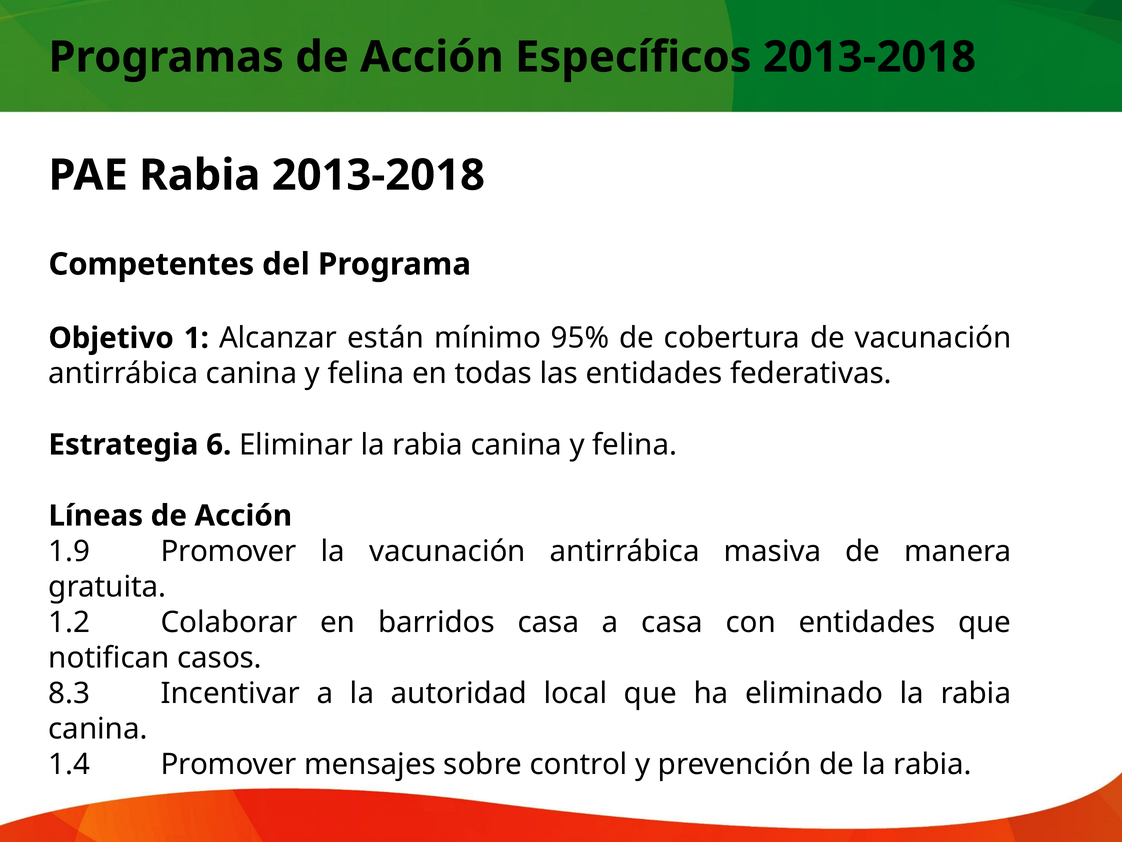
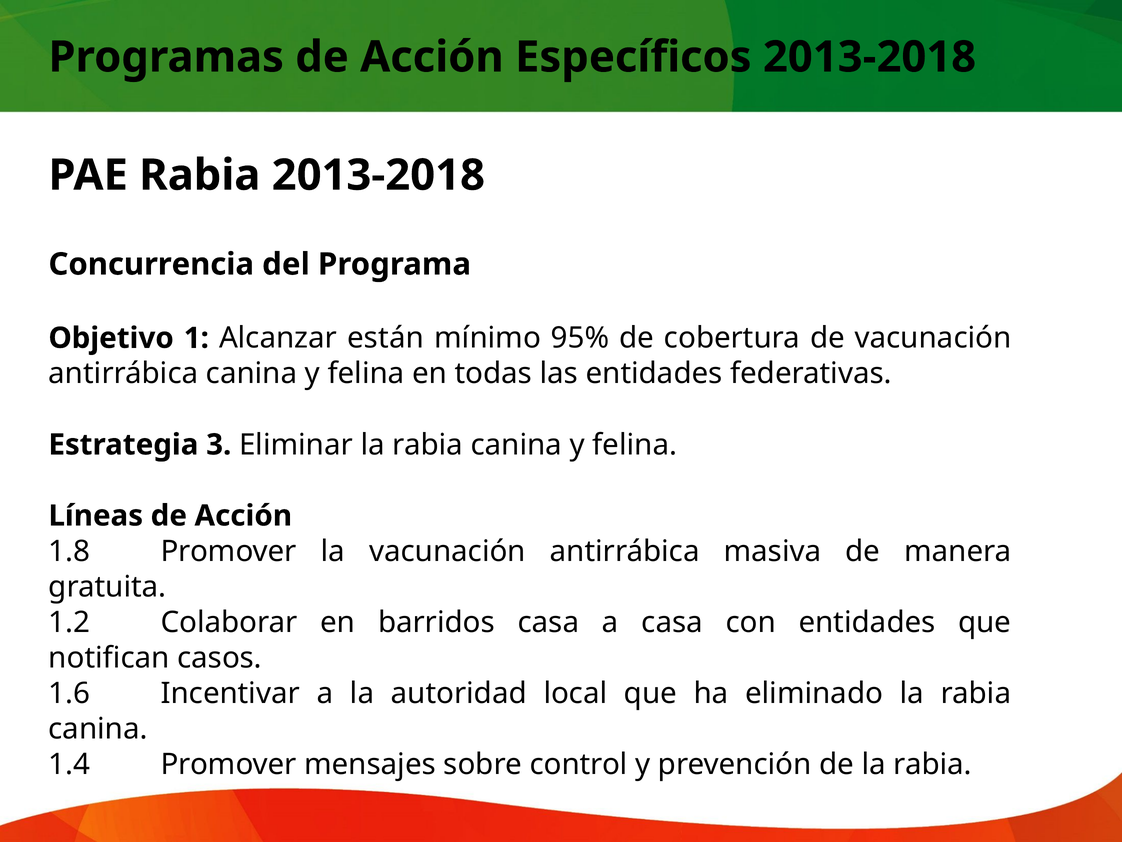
Competentes: Competentes -> Concurrencia
6: 6 -> 3
1.9: 1.9 -> 1.8
8.3: 8.3 -> 1.6
